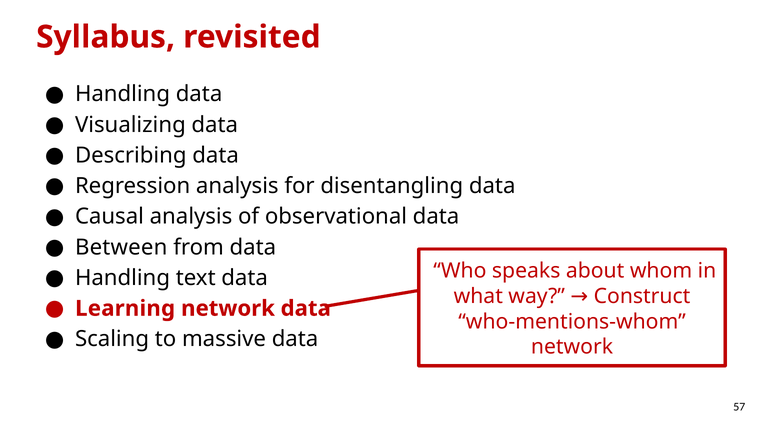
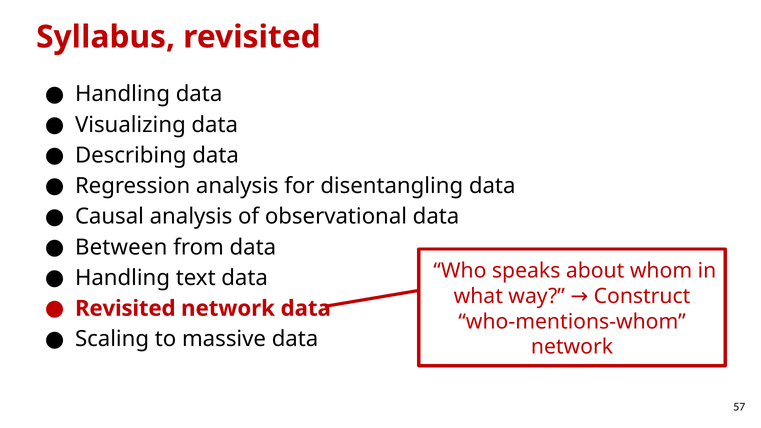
Learning at (125, 308): Learning -> Revisited
